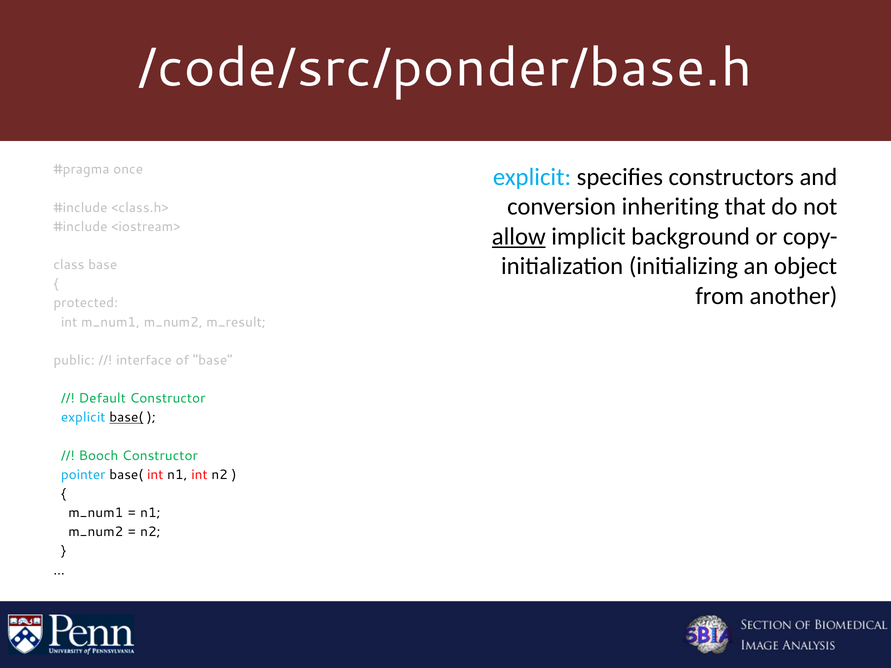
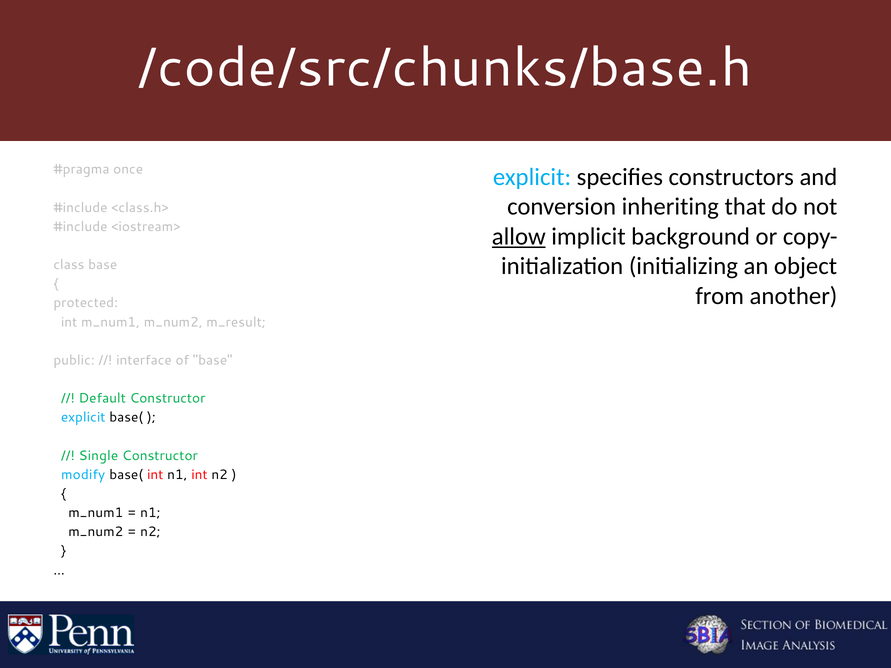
/code/src/ponder/base.h: /code/src/ponder/base.h -> /code/src/chunks/base.h
base( at (126, 418) underline: present -> none
Booch: Booch -> Single
pointer: pointer -> modify
